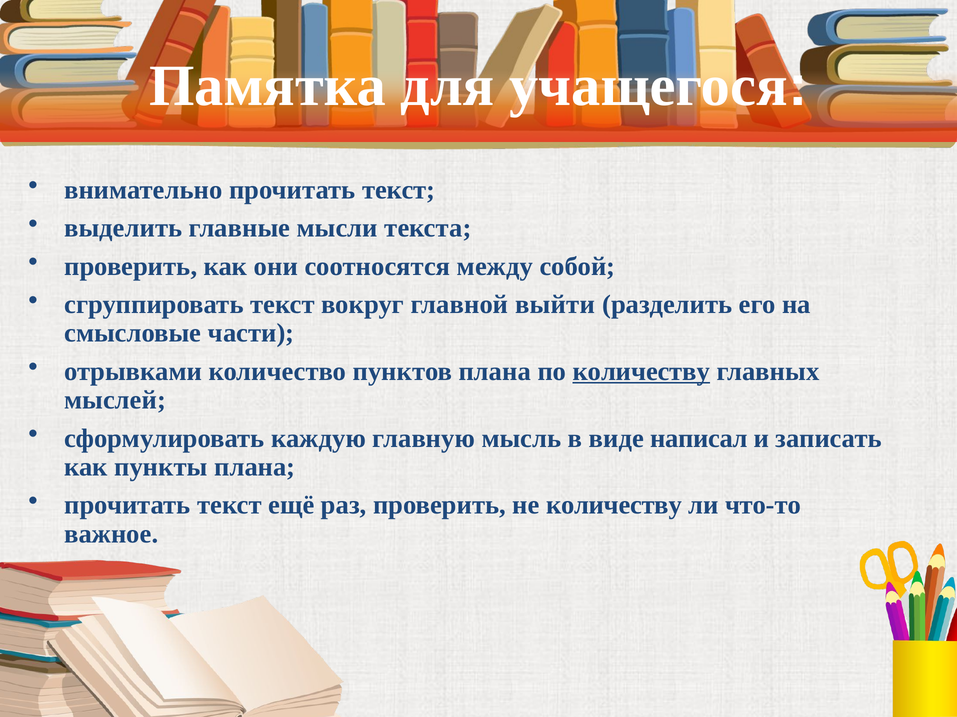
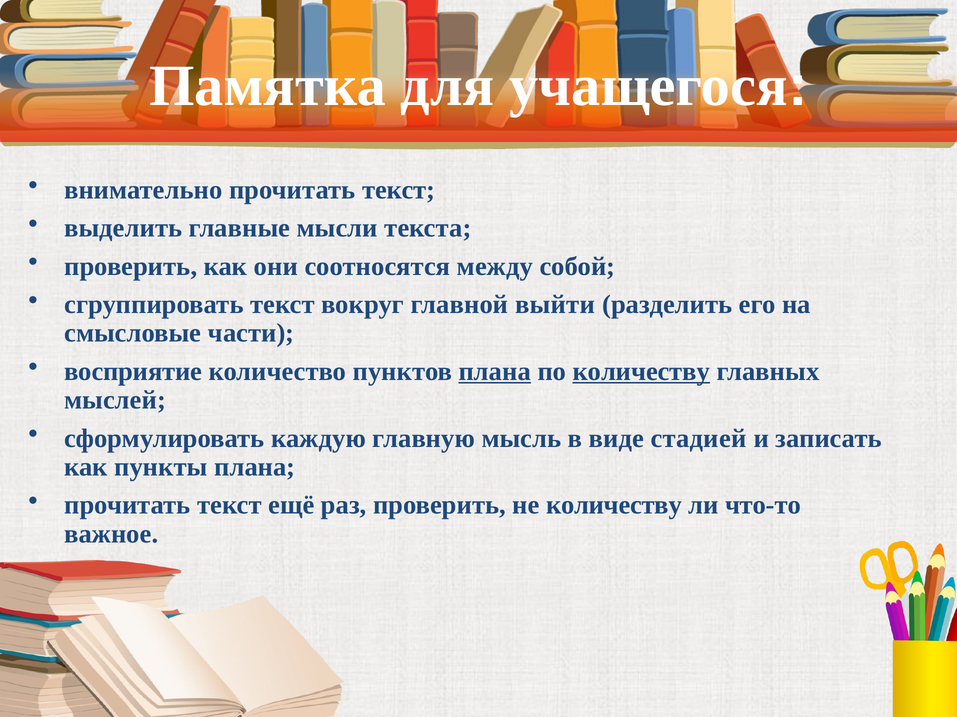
отрывками: отрывками -> восприятие
плана at (495, 372) underline: none -> present
написал: написал -> стадией
